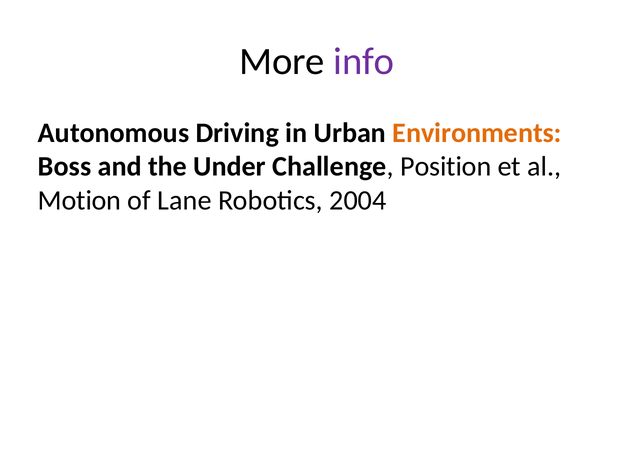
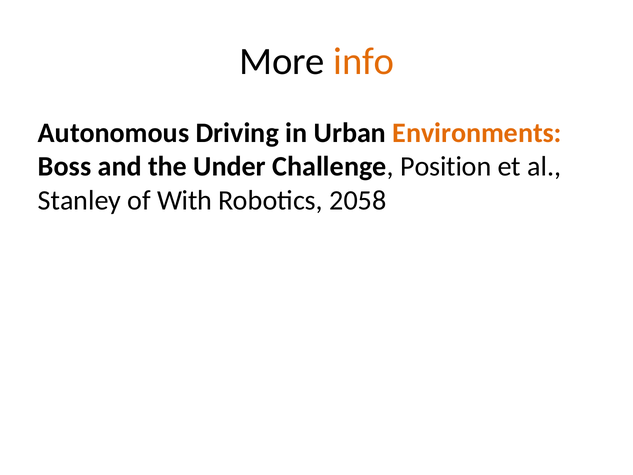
info colour: purple -> orange
Motion: Motion -> Stanley
Lane: Lane -> With
2004: 2004 -> 2058
